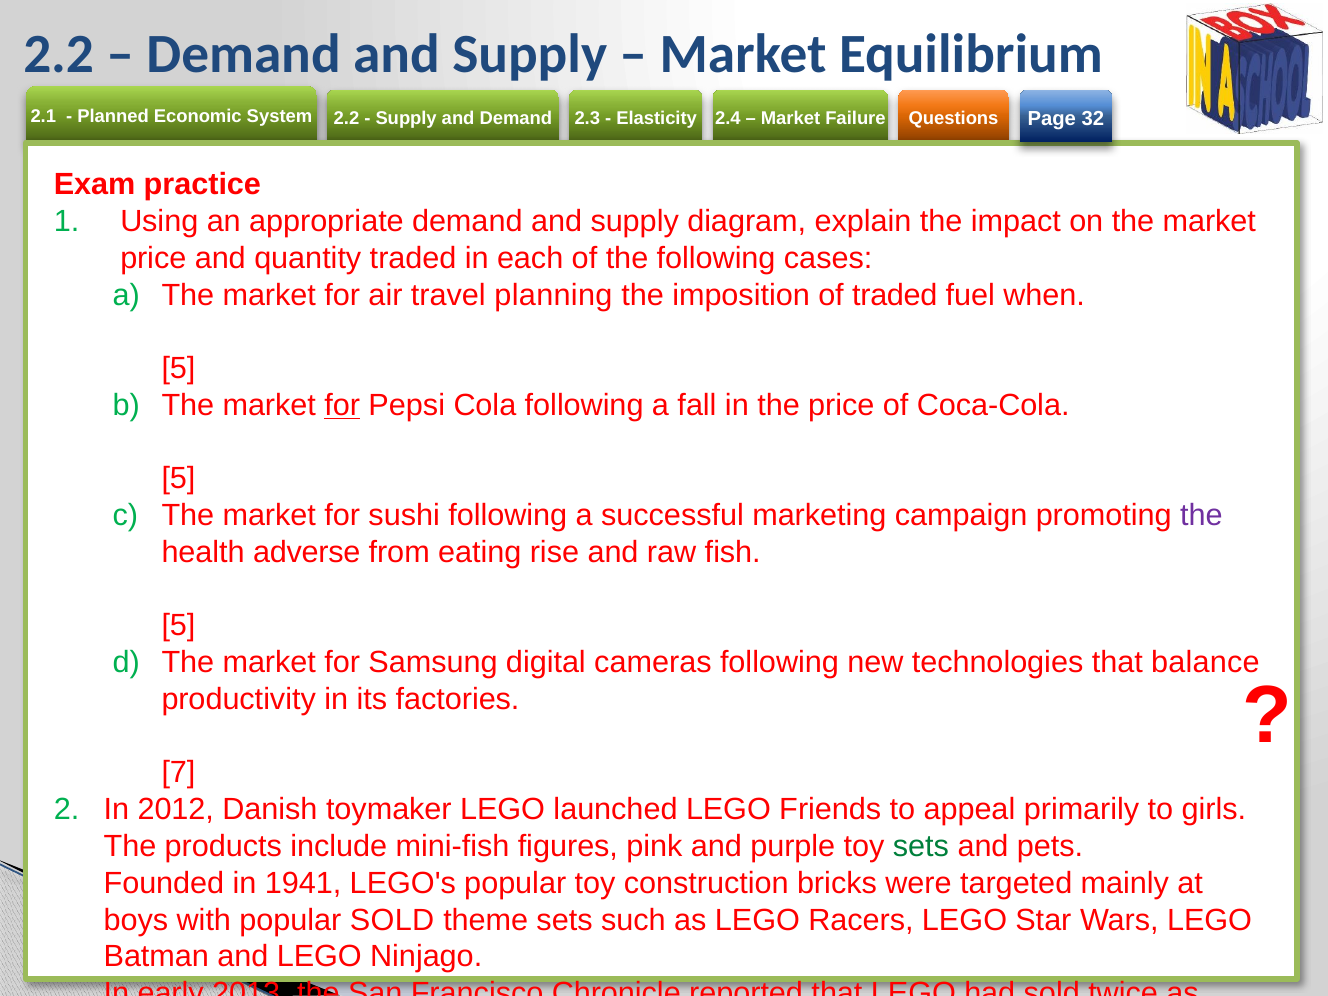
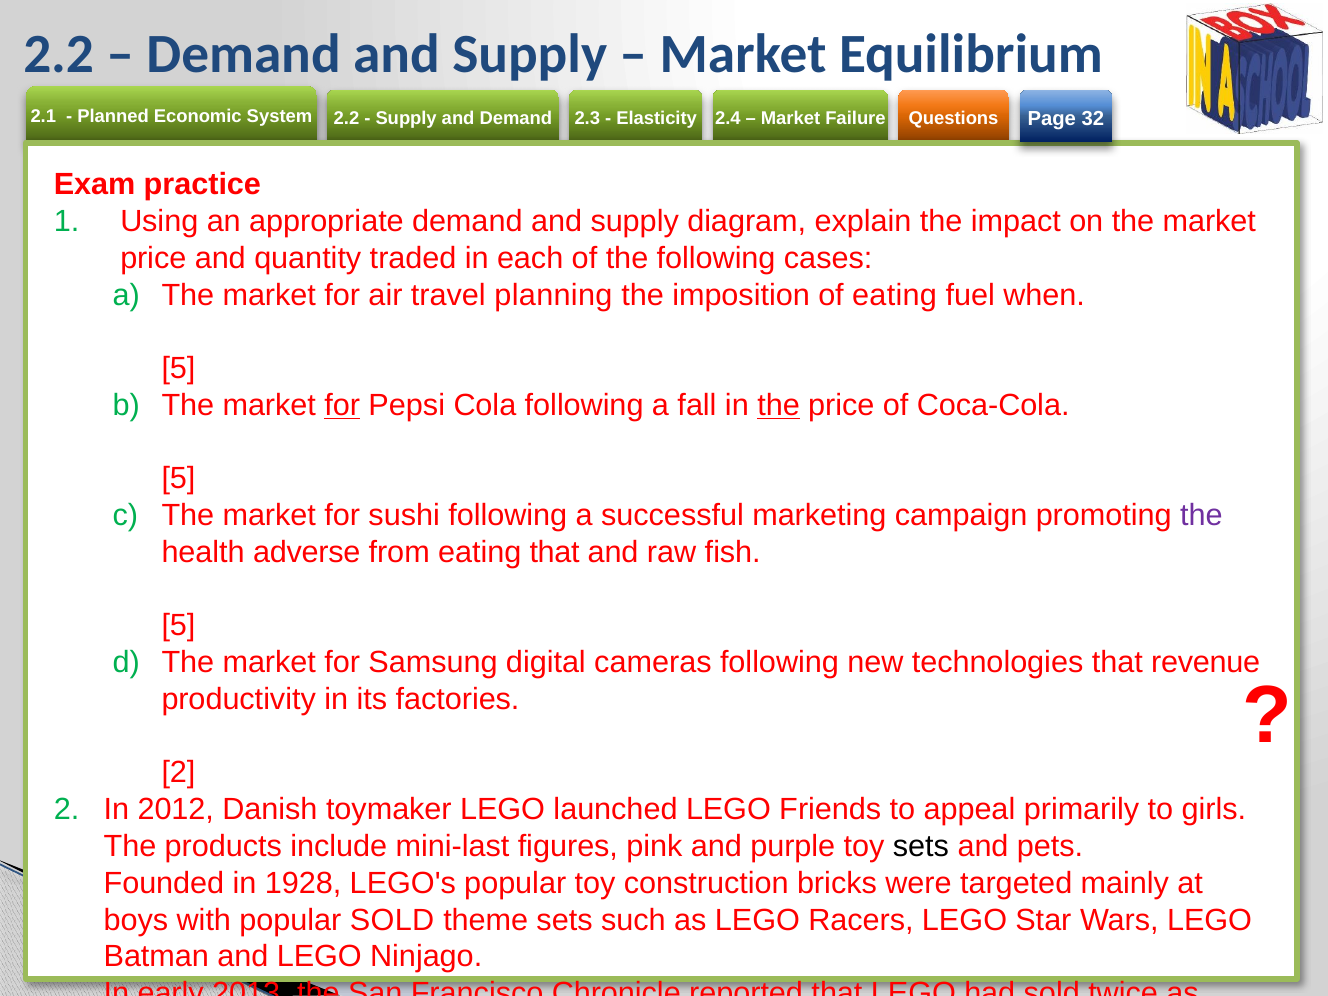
of traded: traded -> eating
the at (779, 405) underline: none -> present
eating rise: rise -> that
balance: balance -> revenue
7 at (178, 773): 7 -> 2
mini-fish: mini-fish -> mini-last
sets at (921, 846) colour: green -> black
1941: 1941 -> 1928
